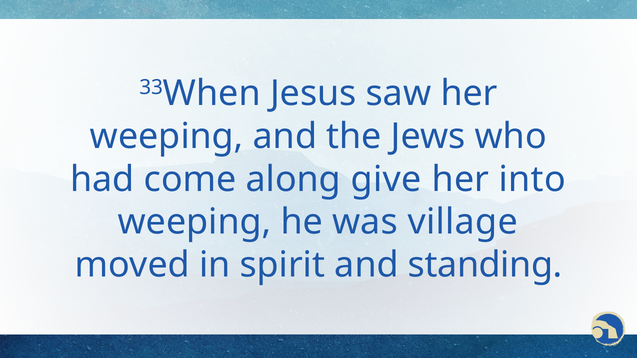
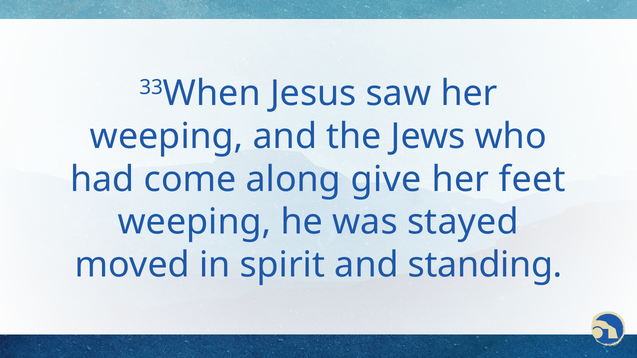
into: into -> feet
village: village -> stayed
